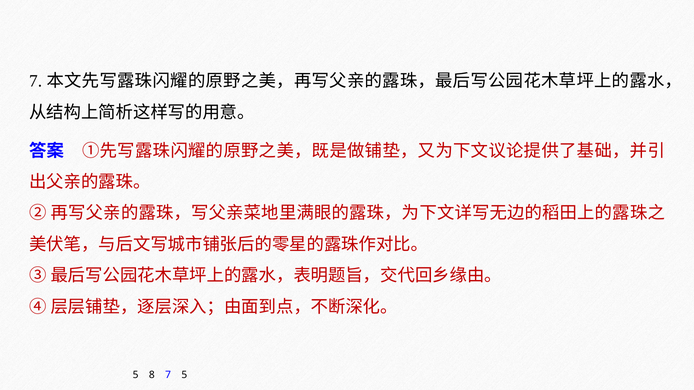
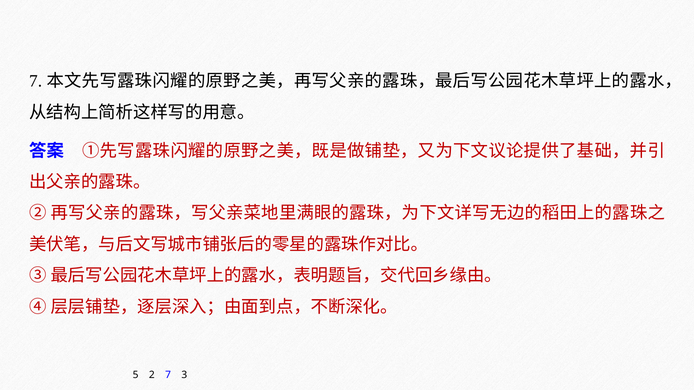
8: 8 -> 2
7 5: 5 -> 3
